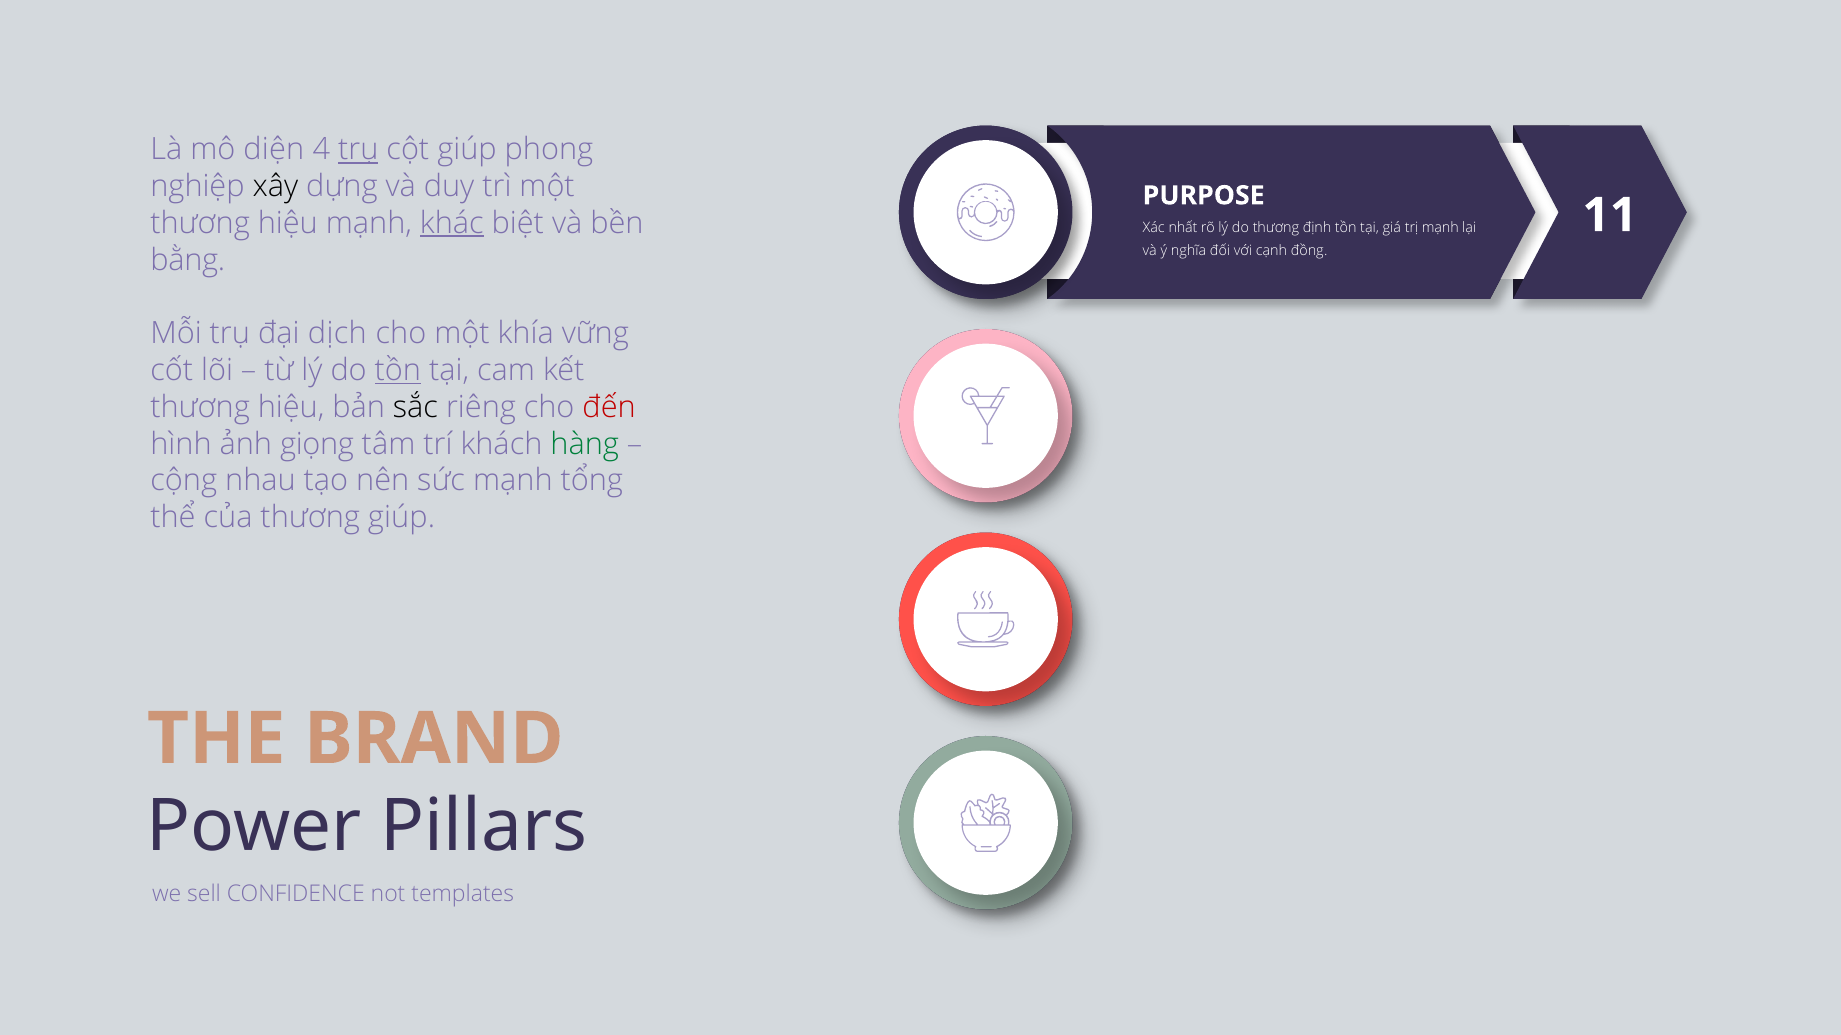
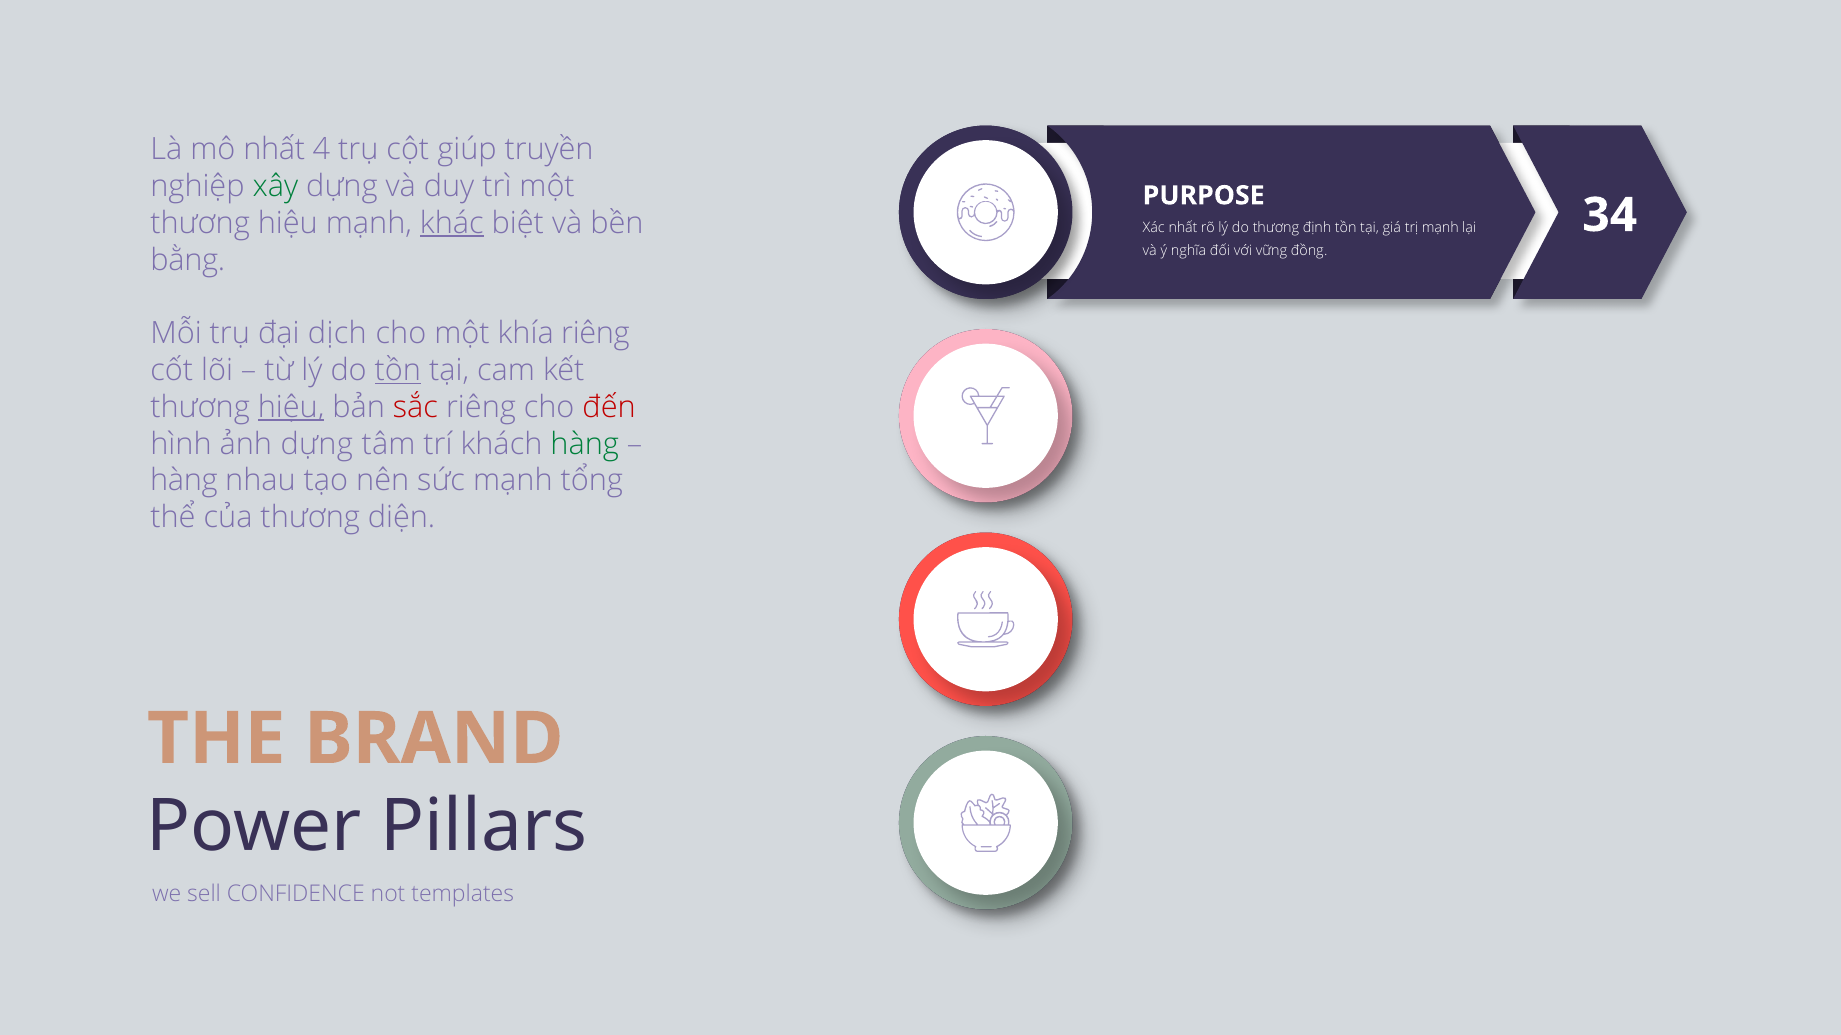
mô diện: diện -> nhất
trụ at (358, 150) underline: present -> none
phong: phong -> truyền
xây colour: black -> green
cạnh: cạnh -> vững
11: 11 -> 34
khía vững: vững -> riêng
hiệu at (291, 407) underline: none -> present
sắc colour: black -> red
ảnh giọng: giọng -> dựng
cộng at (184, 481): cộng -> hàng
thương giúp: giúp -> diện
